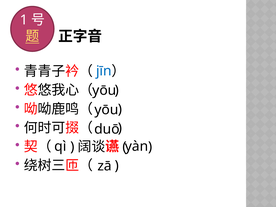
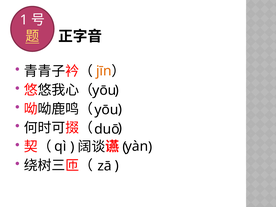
jīn colour: blue -> orange
